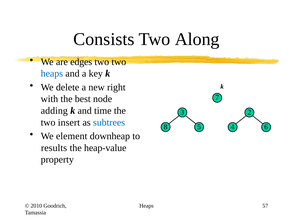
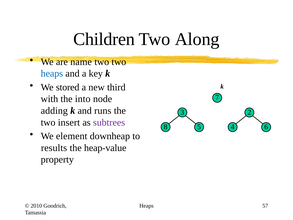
Consists: Consists -> Children
edges: edges -> name
delete: delete -> stored
right: right -> third
best: best -> into
time: time -> runs
subtrees colour: blue -> purple
